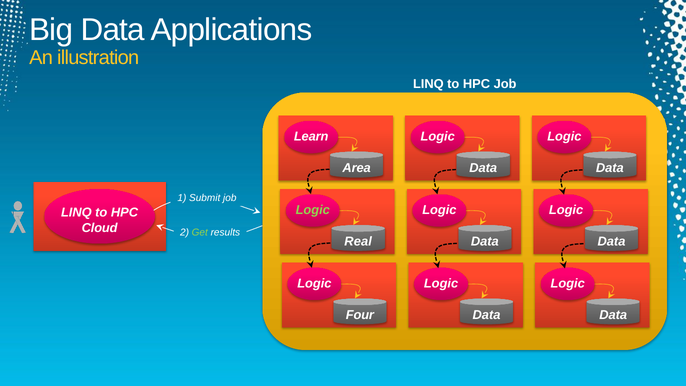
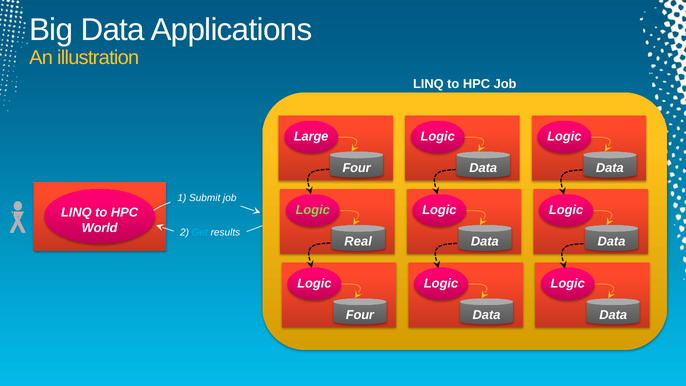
Learn: Learn -> Large
Area at (357, 168): Area -> Four
Cloud: Cloud -> World
Get colour: light green -> light blue
